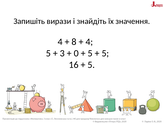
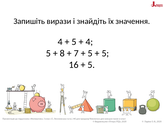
8 at (74, 42): 8 -> 5
3: 3 -> 8
0: 0 -> 7
